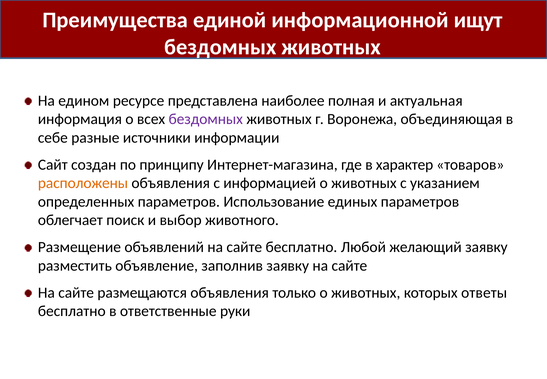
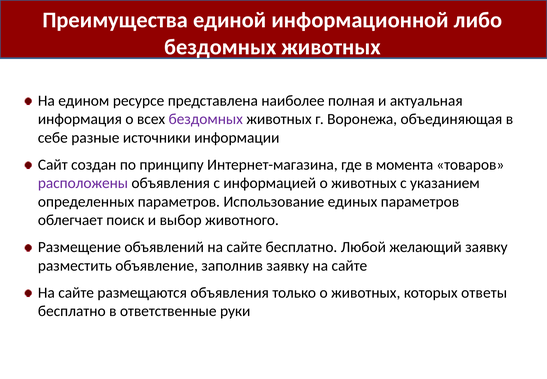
ищут: ищут -> либо
характер: характер -> момента
расположены colour: orange -> purple
